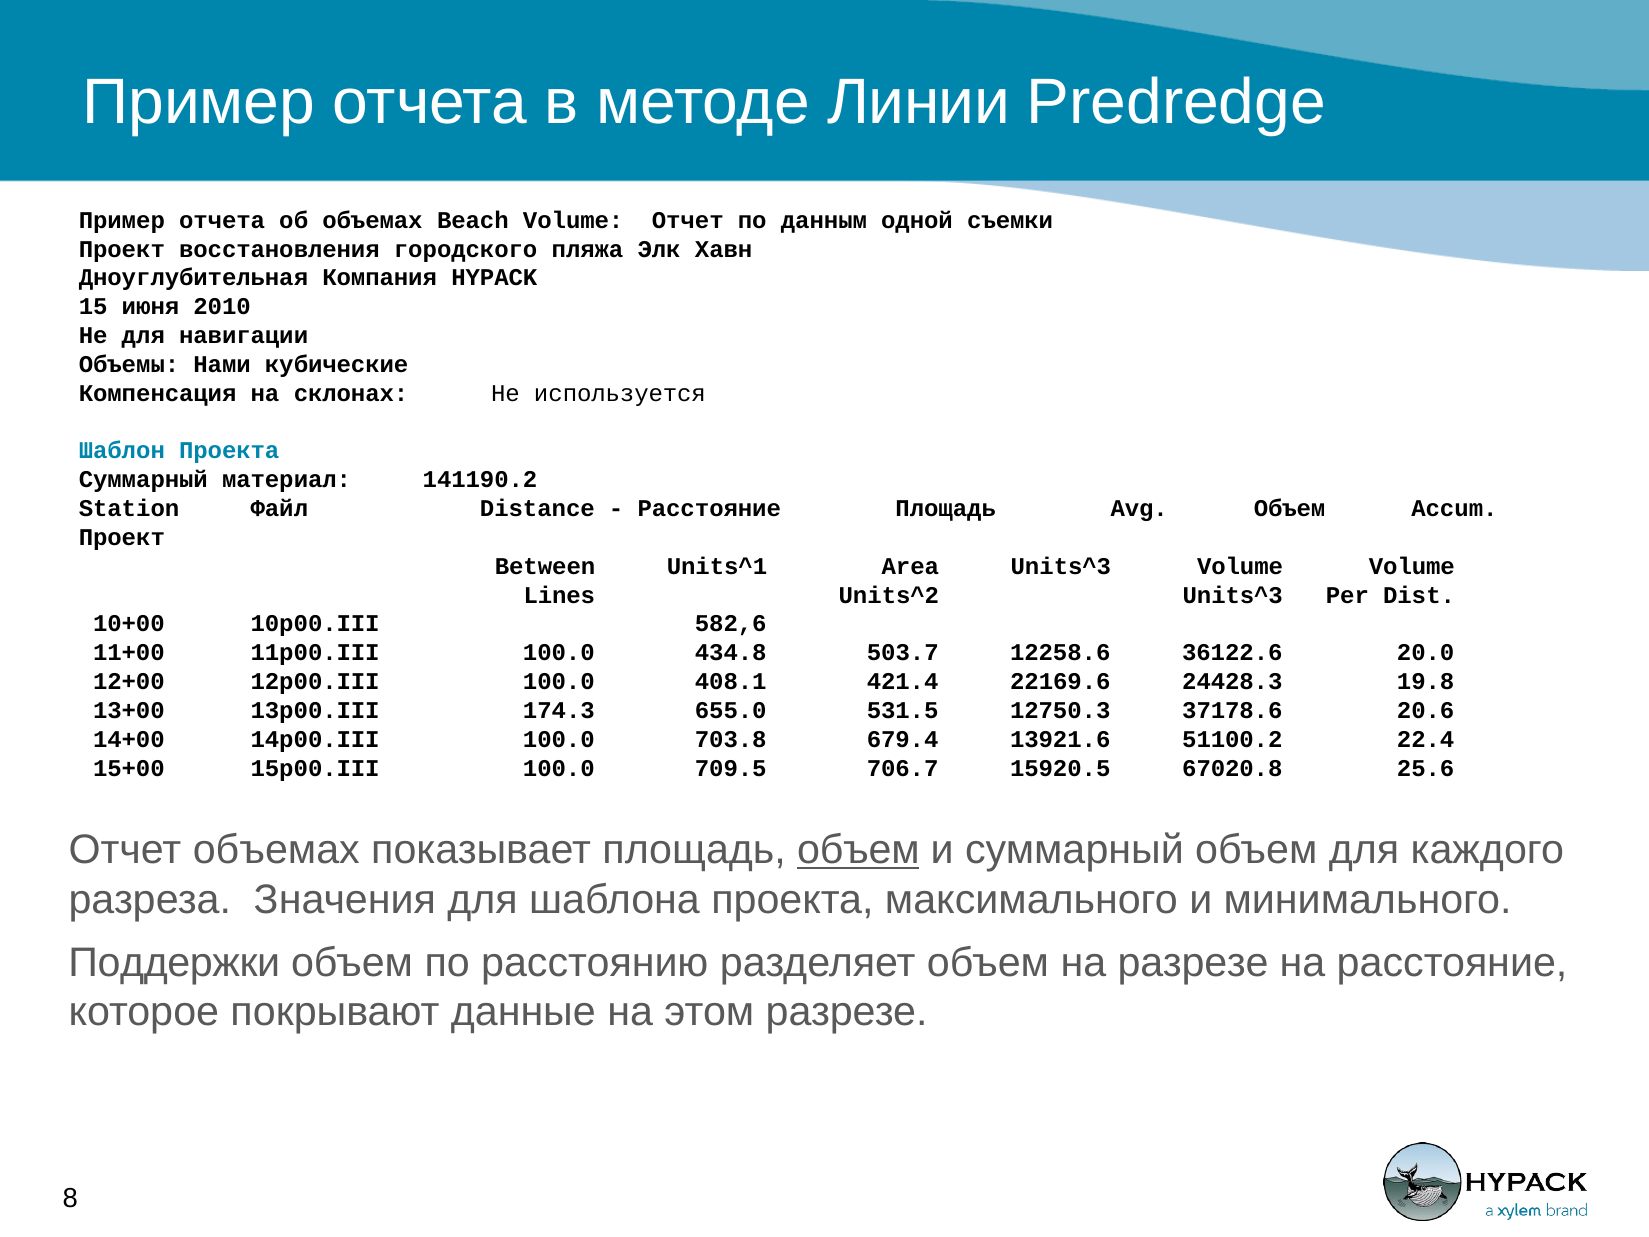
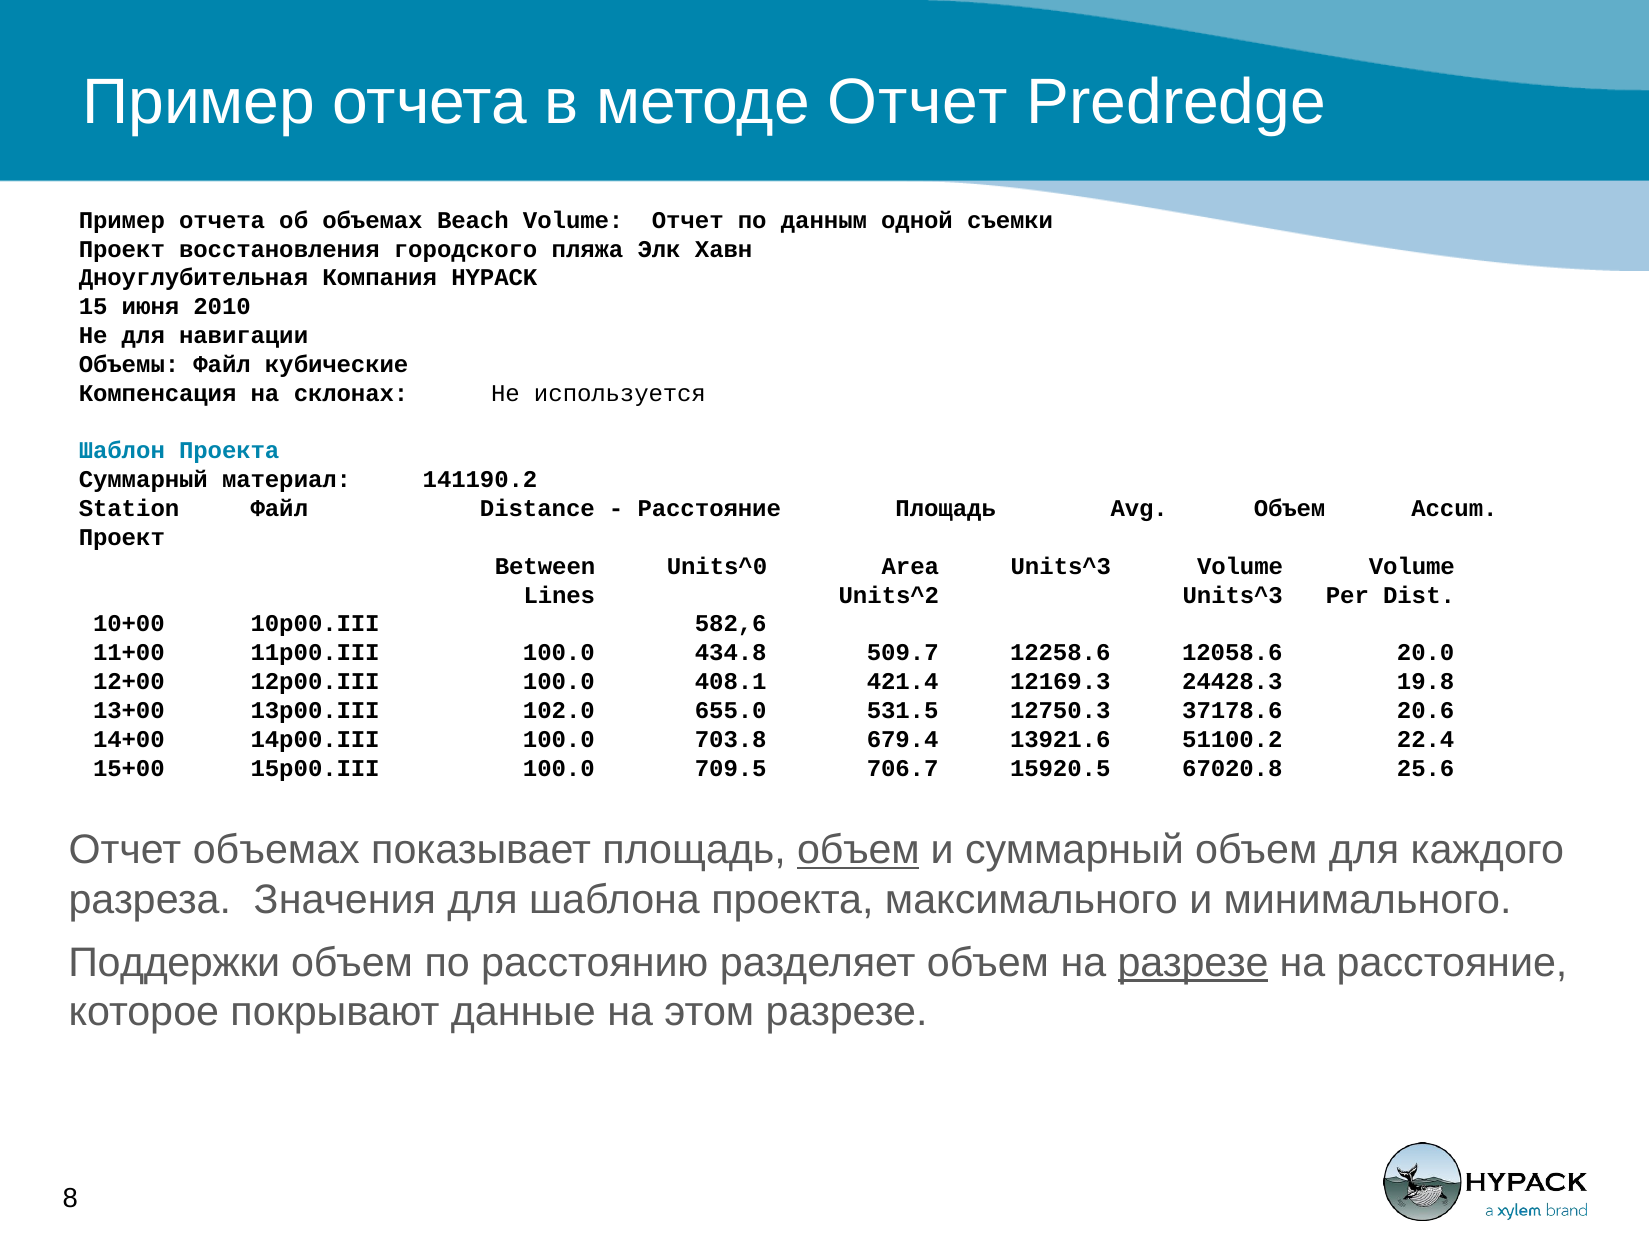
методе Линии: Линии -> Отчет
Объемы Нами: Нами -> Файл
Units^1: Units^1 -> Units^0
503.7: 503.7 -> 509.7
36122.6: 36122.6 -> 12058.6
22169.6: 22169.6 -> 12169.3
174.3: 174.3 -> 102.0
разрезе at (1193, 963) underline: none -> present
